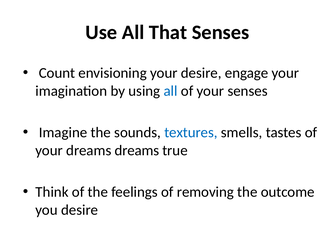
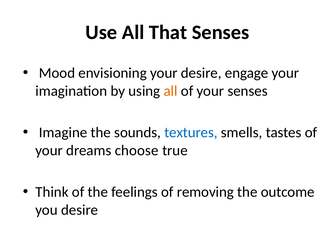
Count: Count -> Mood
all at (171, 91) colour: blue -> orange
dreams dreams: dreams -> choose
